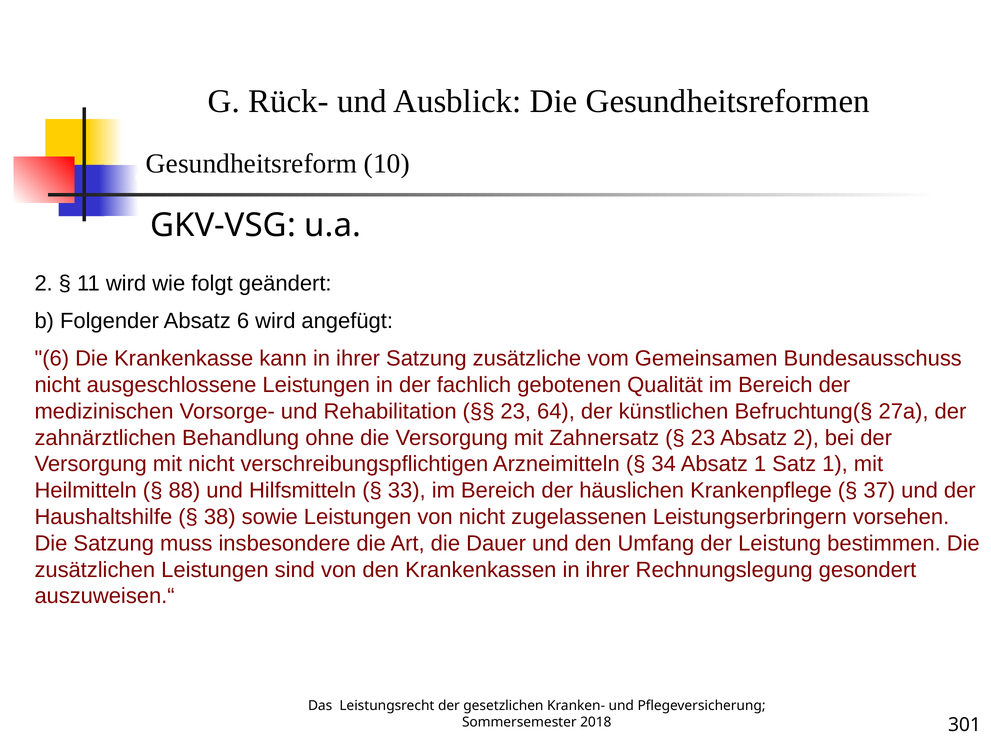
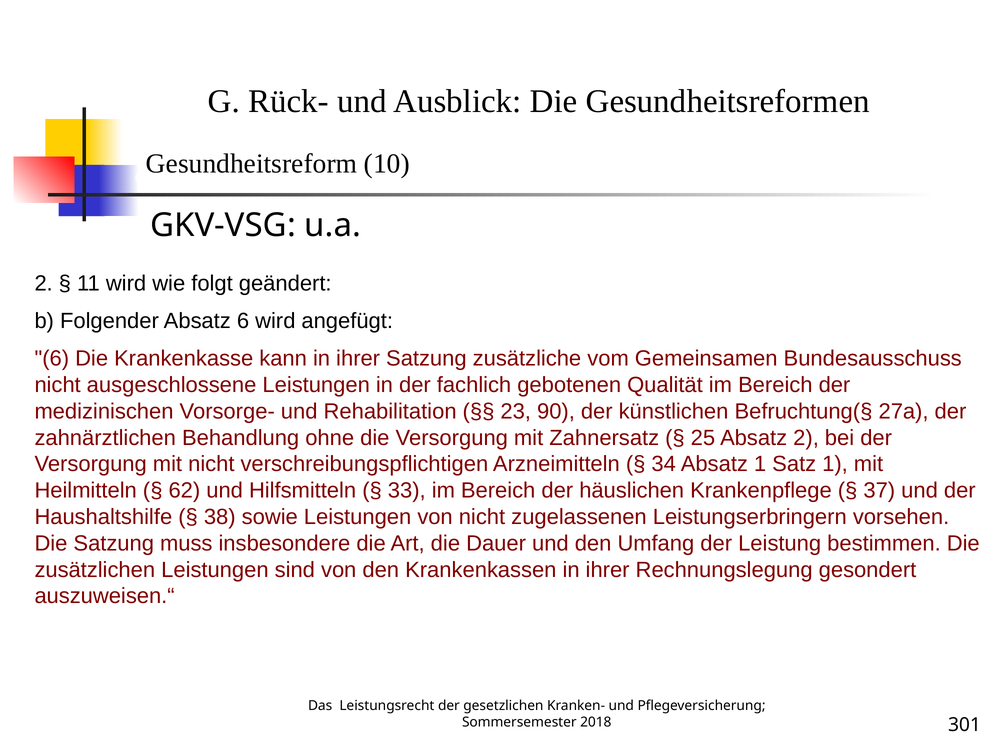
64: 64 -> 90
23 at (703, 438): 23 -> 25
88: 88 -> 62
